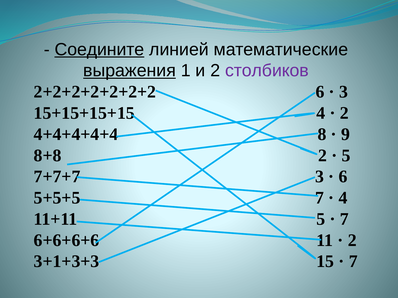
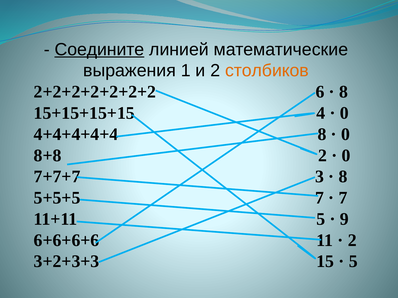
выражения underline: present -> none
столбиков colour: purple -> orange
3 at (343, 92): 3 -> 8
2 at (344, 113): 2 -> 0
9 at (345, 134): 9 -> 0
5 at (346, 156): 5 -> 0
6 at (343, 177): 6 -> 8
4 at (343, 198): 4 -> 7
7 at (344, 219): 7 -> 9
3+1+3+3: 3+1+3+3 -> 3+2+3+3
7 at (353, 262): 7 -> 5
